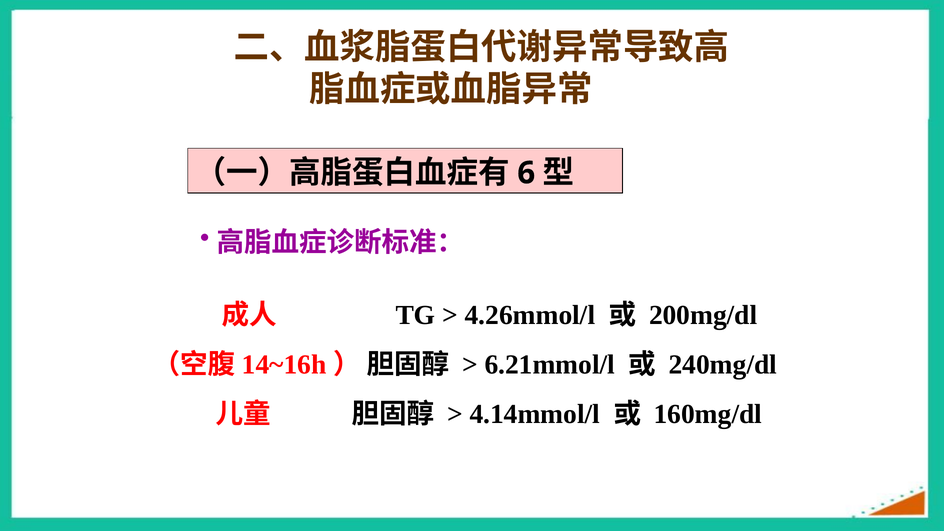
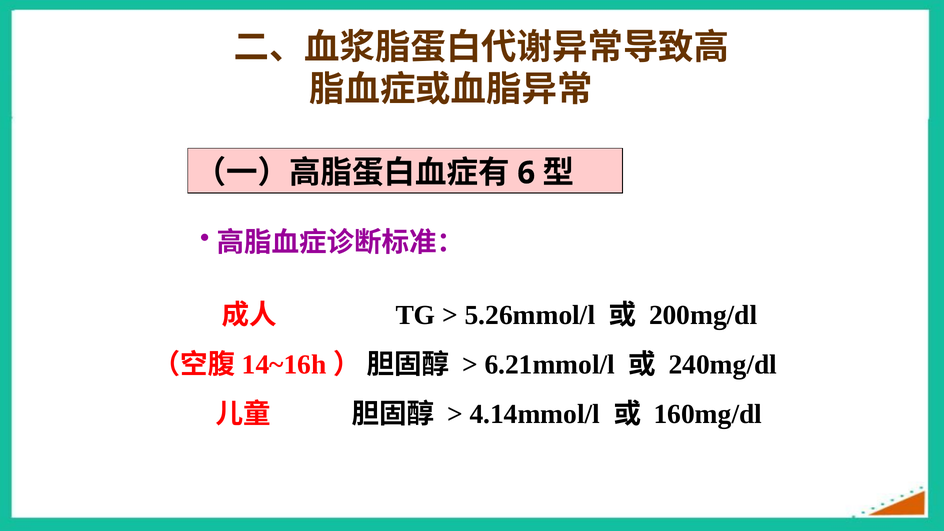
4.26mmol/l: 4.26mmol/l -> 5.26mmol/l
